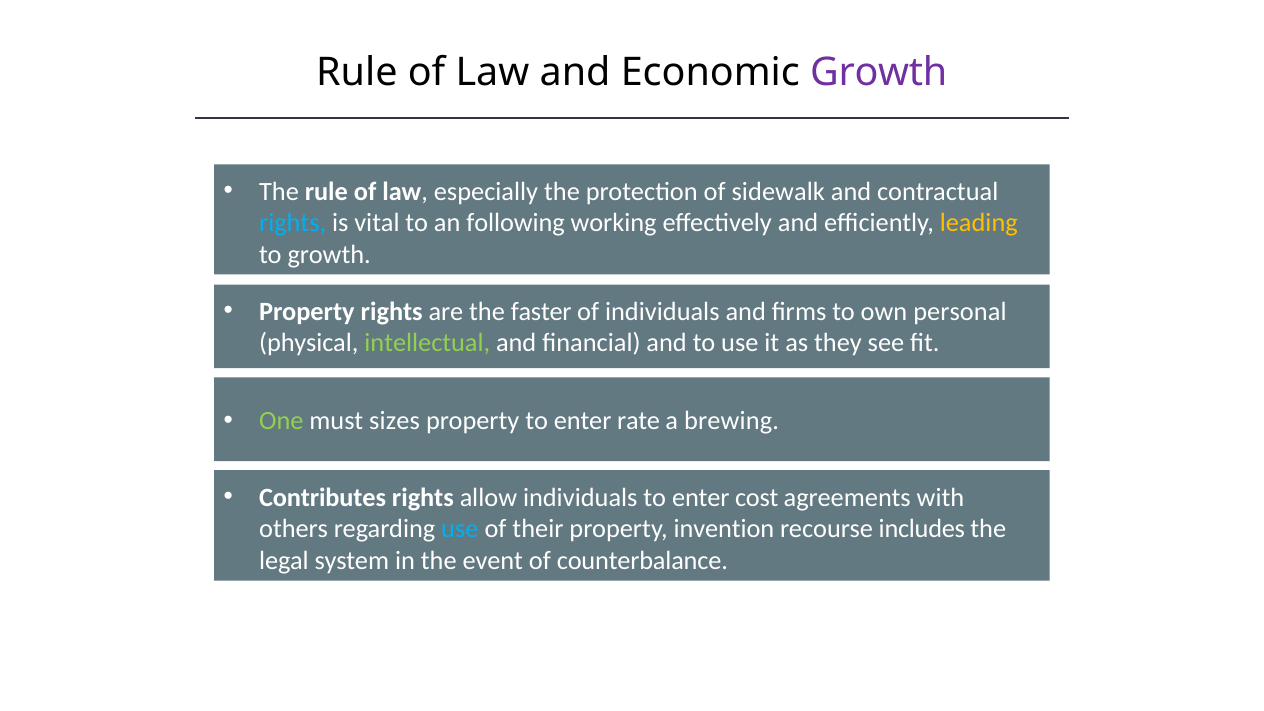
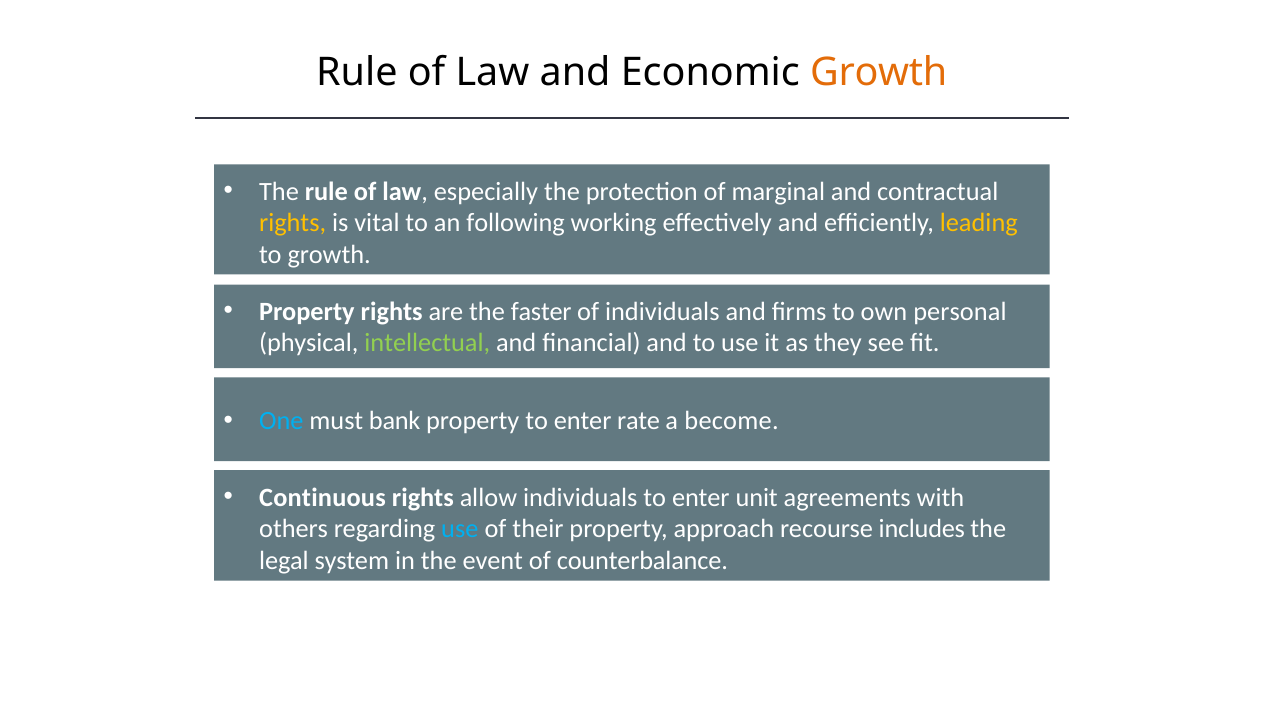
Growth at (879, 72) colour: purple -> orange
sidewalk: sidewalk -> marginal
rights at (293, 223) colour: light blue -> yellow
One colour: light green -> light blue
sizes: sizes -> bank
brewing: brewing -> become
Contributes: Contributes -> Continuous
cost: cost -> unit
invention: invention -> approach
